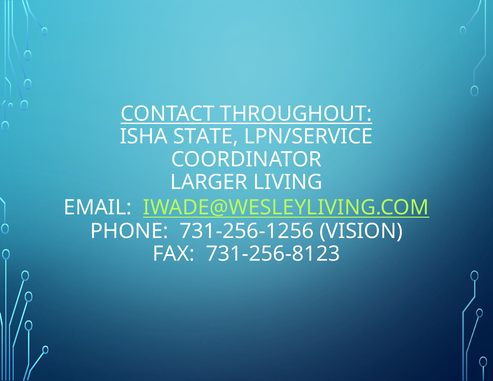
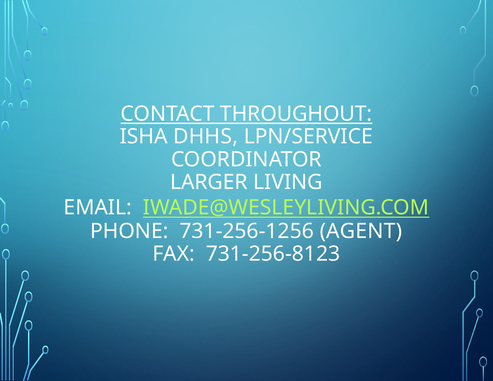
STATE: STATE -> DHHS
VISION: VISION -> AGENT
